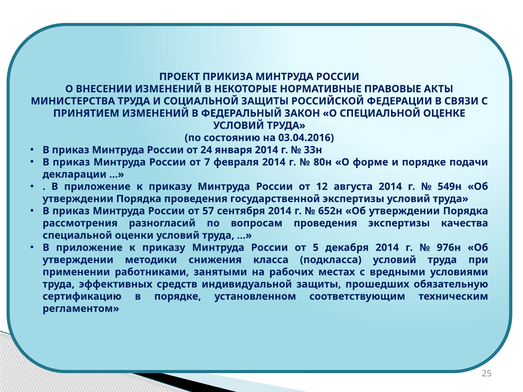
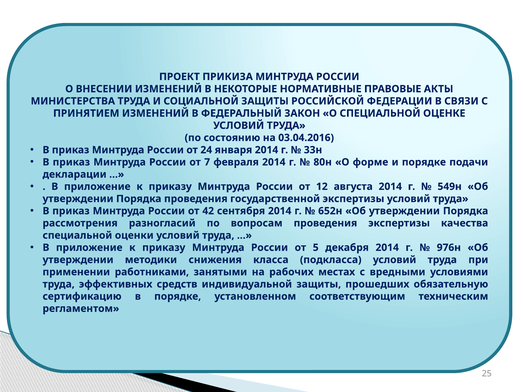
57: 57 -> 42
